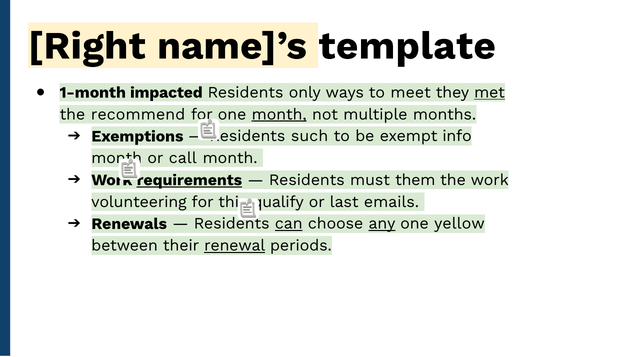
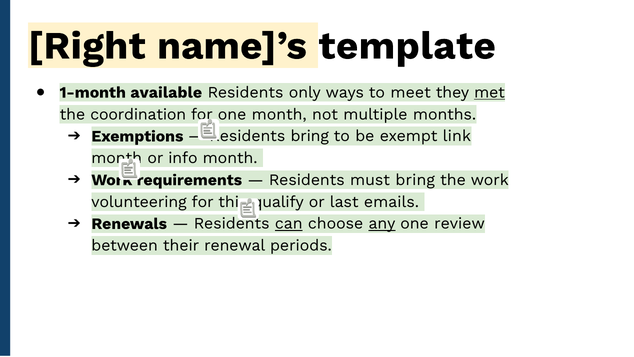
impacted: impacted -> available
recommend: recommend -> coordination
month at (279, 114) underline: present -> none
Residents such: such -> bring
info: info -> link
call: call -> info
requirements underline: present -> none
must them: them -> bring
yellow: yellow -> review
renewal underline: present -> none
